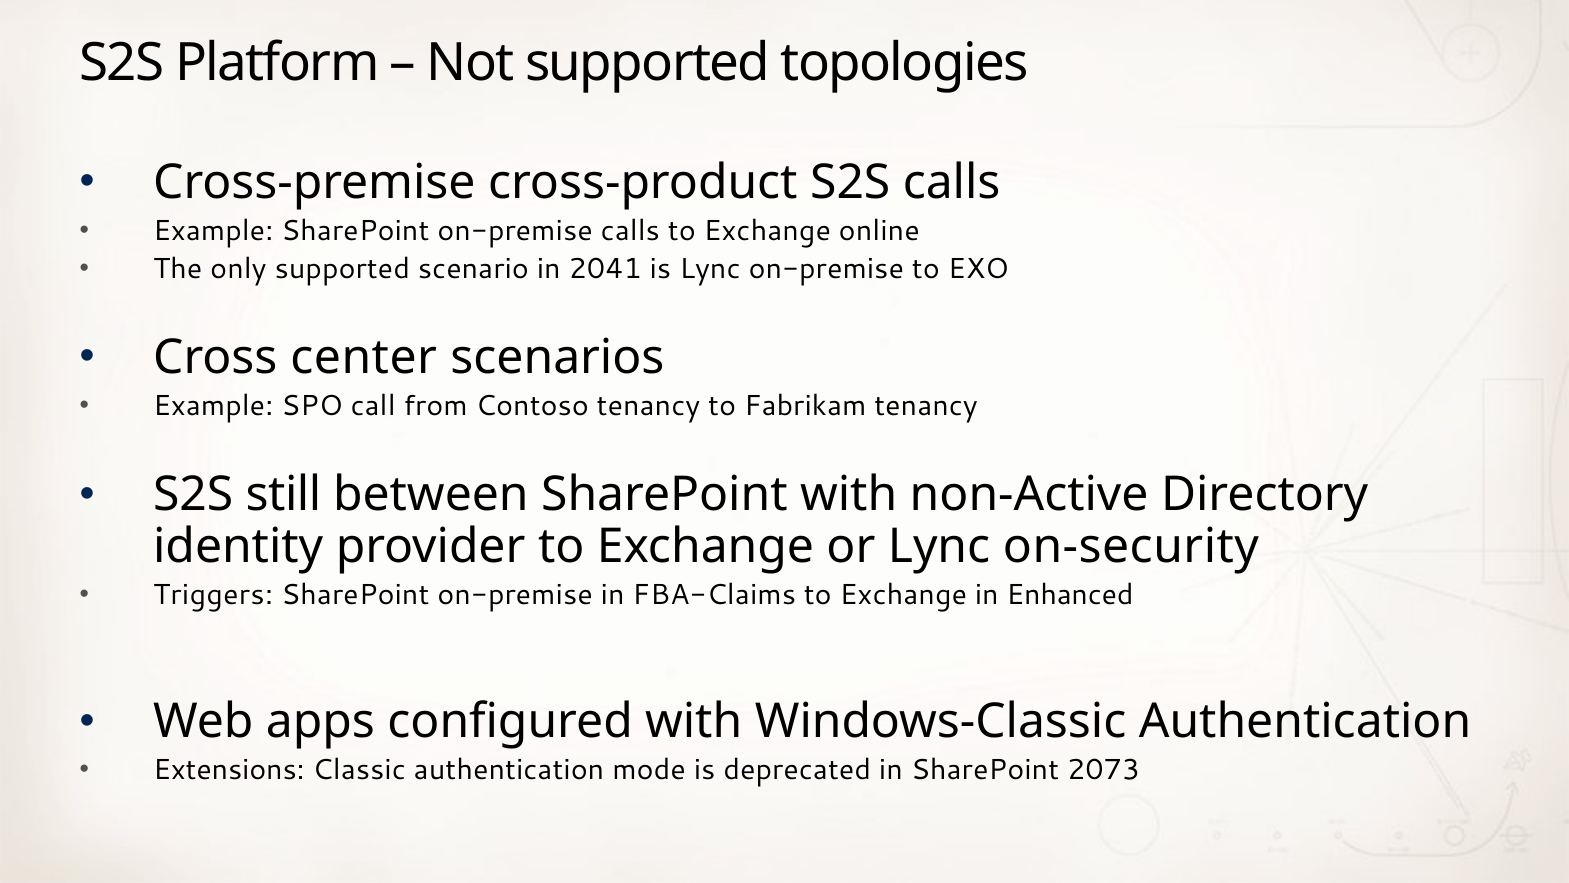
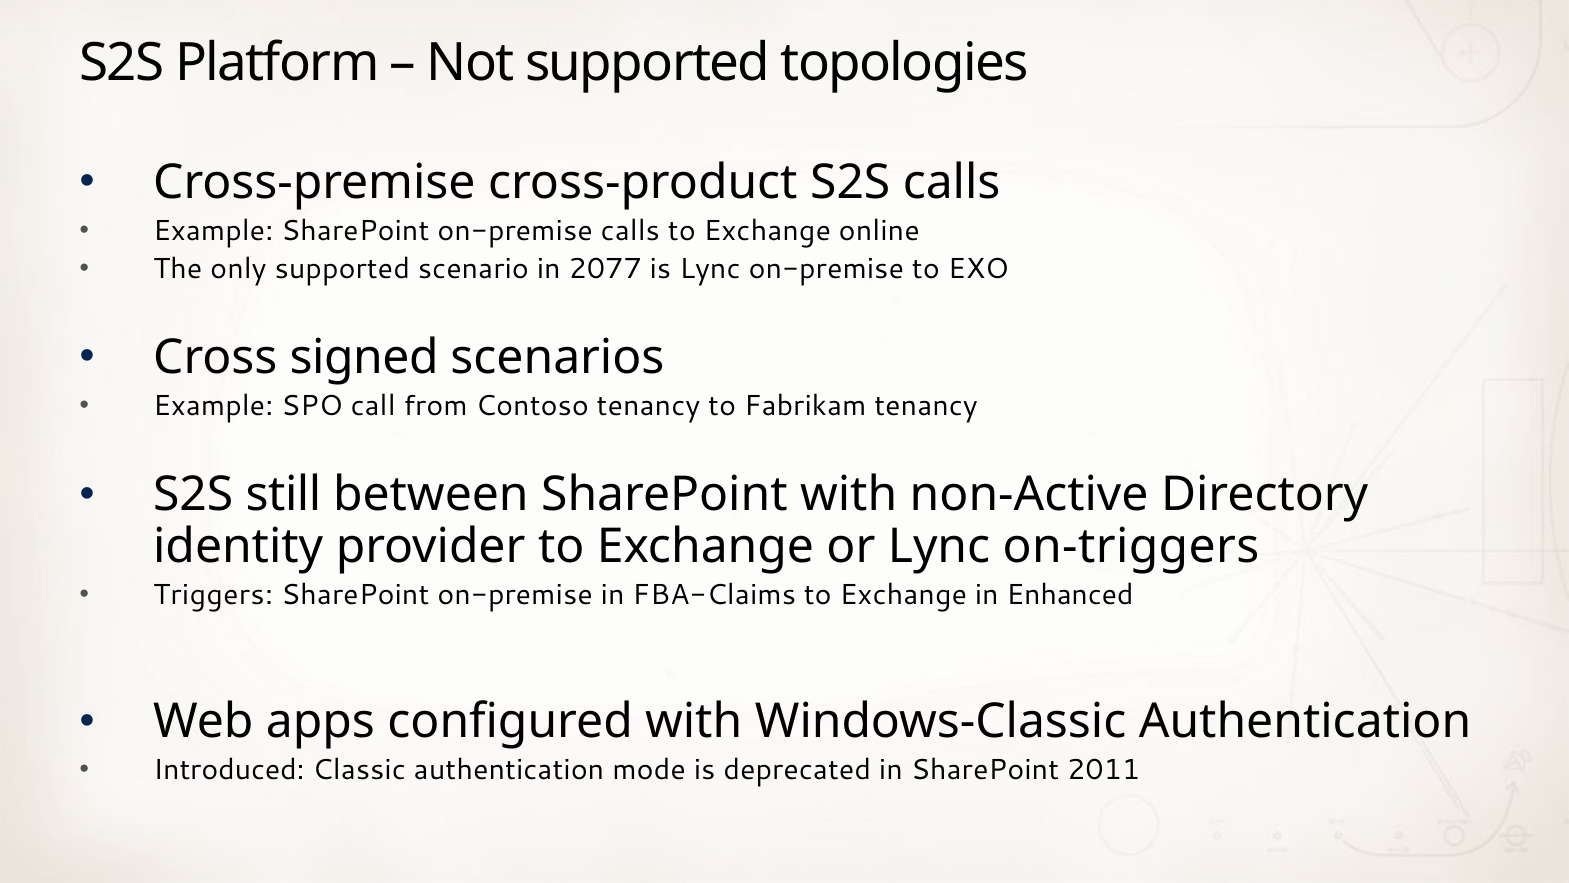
2041: 2041 -> 2077
center: center -> signed
on-security: on-security -> on-triggers
Extensions: Extensions -> Introduced
2073: 2073 -> 2011
